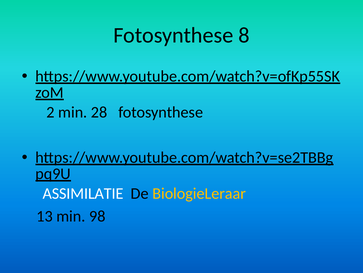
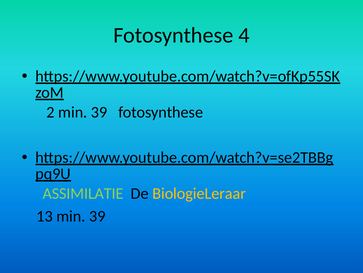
8: 8 -> 4
2 min 28: 28 -> 39
ASSIMILATIE colour: white -> light green
13 min 98: 98 -> 39
